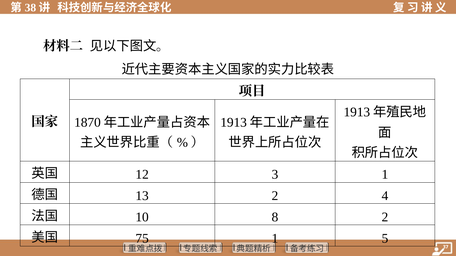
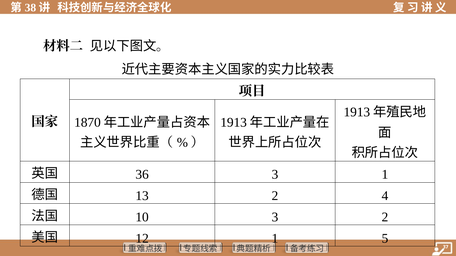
12: 12 -> 36
10 8: 8 -> 3
75: 75 -> 12
